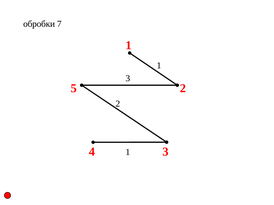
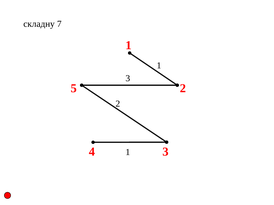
обробки: обробки -> складну
